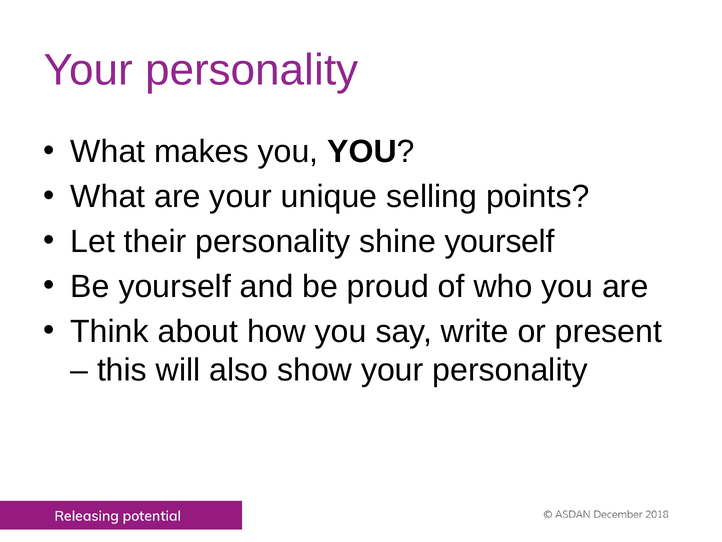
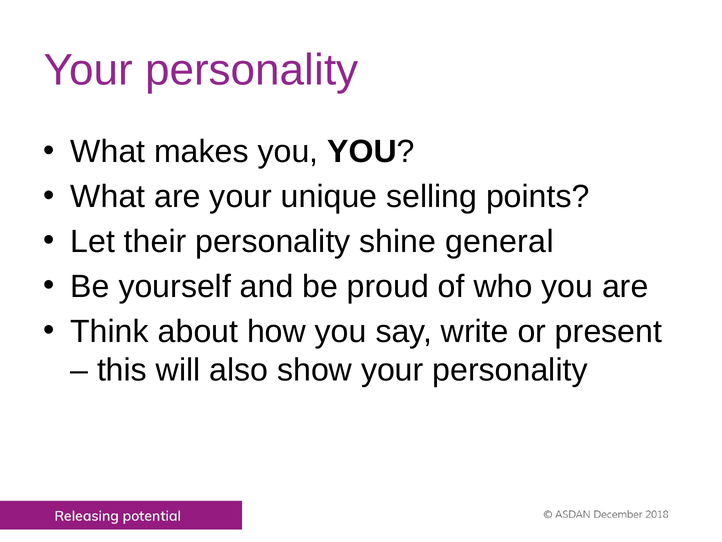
shine yourself: yourself -> general
